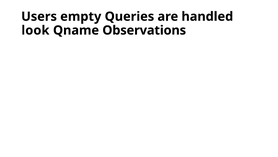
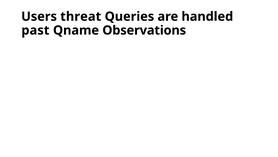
empty: empty -> threat
look: look -> past
